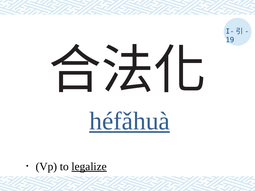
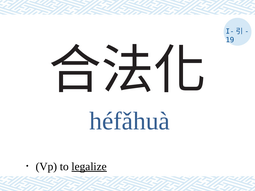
héfǎhuà underline: present -> none
